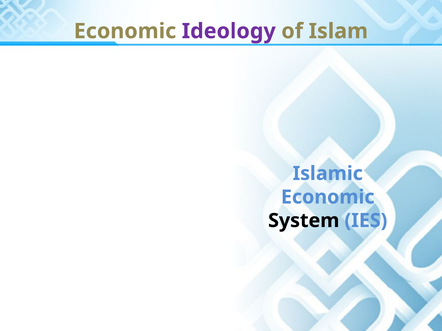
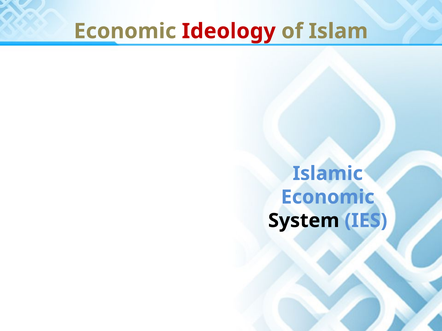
Ideology colour: purple -> red
